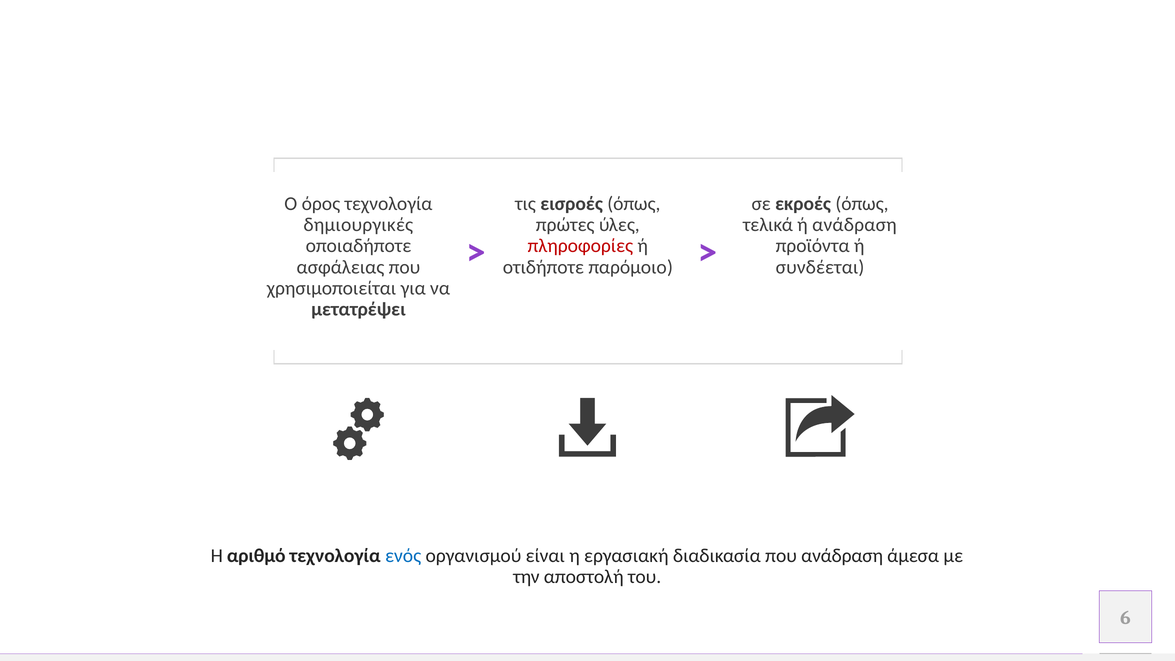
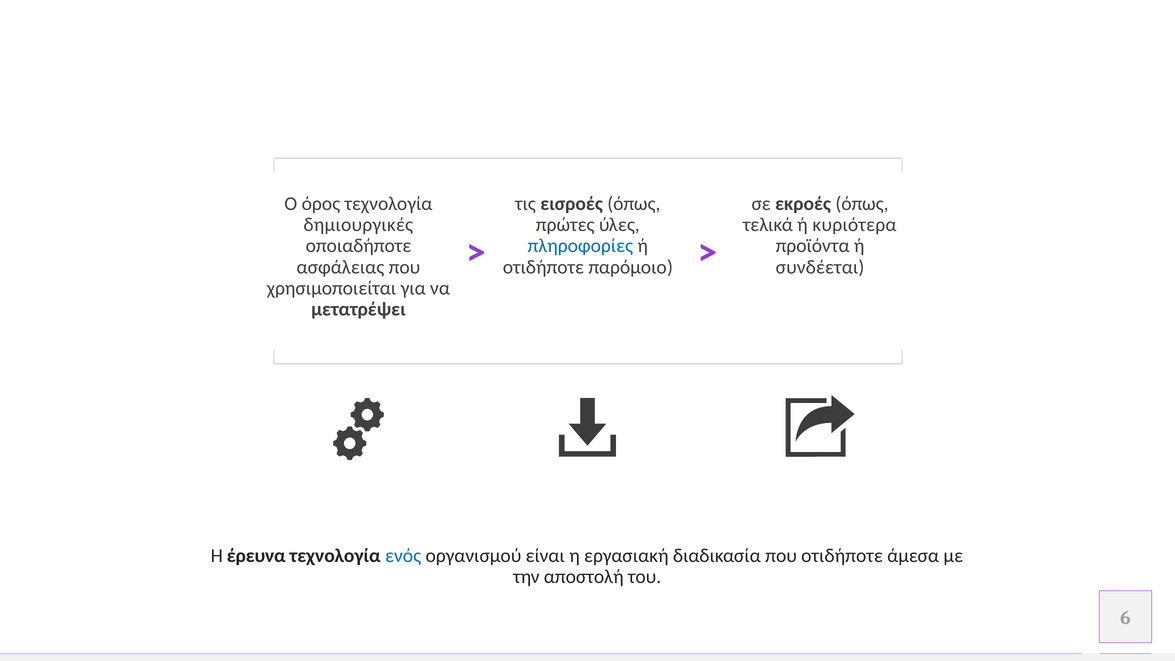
ή ανάδραση: ανάδραση -> κυριότερα
πληροφορίες colour: red -> blue
αριθμό: αριθμό -> έρευνα
που ανάδραση: ανάδραση -> οτιδήποτε
